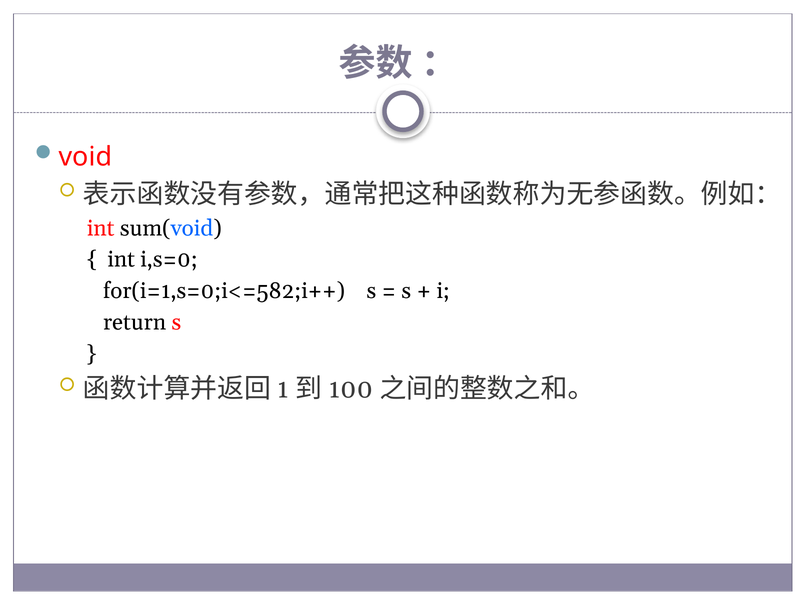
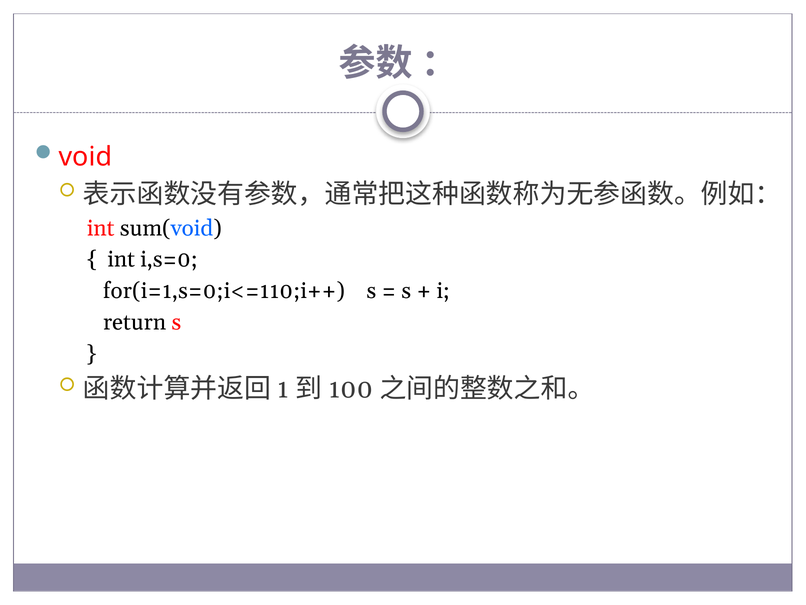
for(i=1,s=0;i<=582;i++: for(i=1,s=0;i<=582;i++ -> for(i=1,s=0;i<=110;i++
